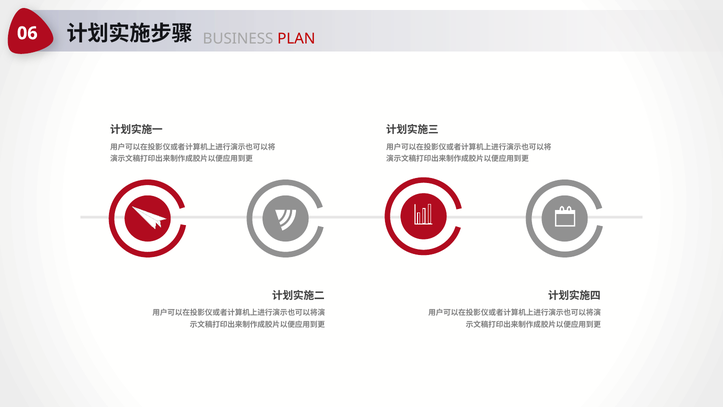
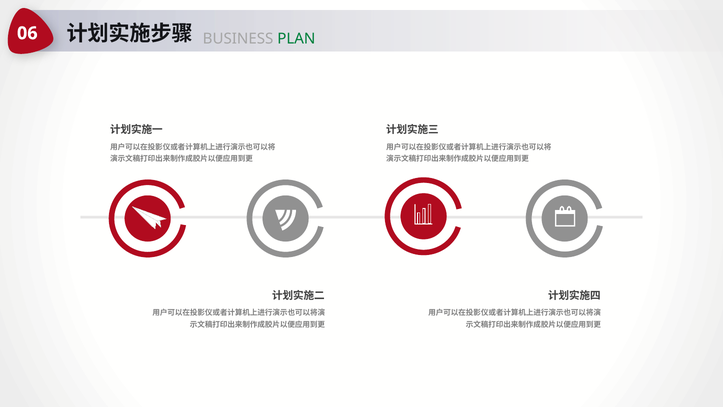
PLAN colour: red -> green
